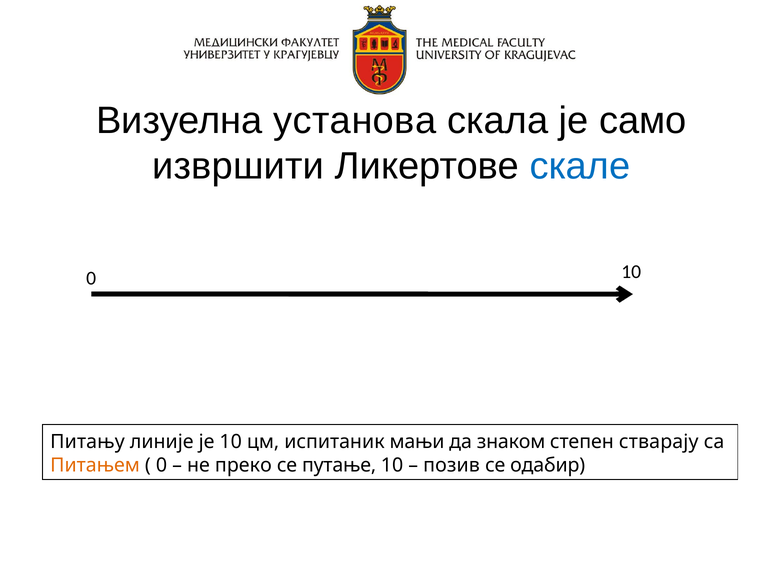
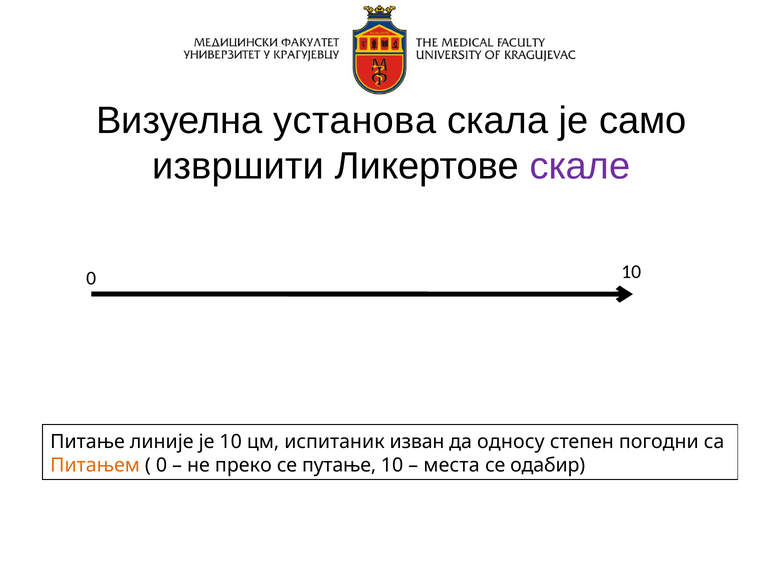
скале colour: blue -> purple
Питању: Питању -> Питање
мањи: мањи -> изван
знаком: знаком -> односу
стварају: стварају -> погодни
позив: позив -> места
